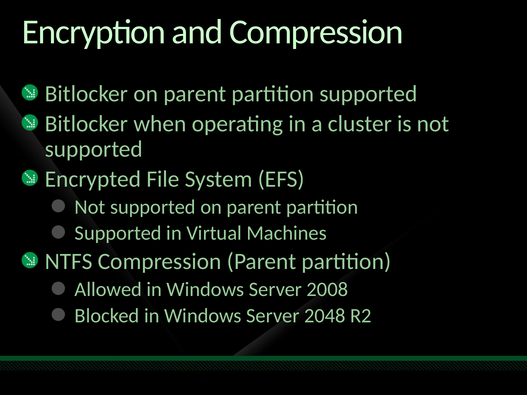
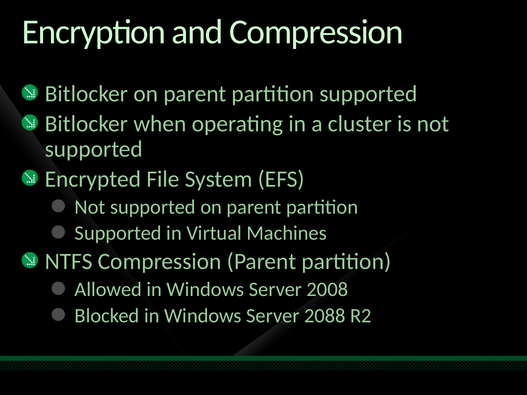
2048: 2048 -> 2088
